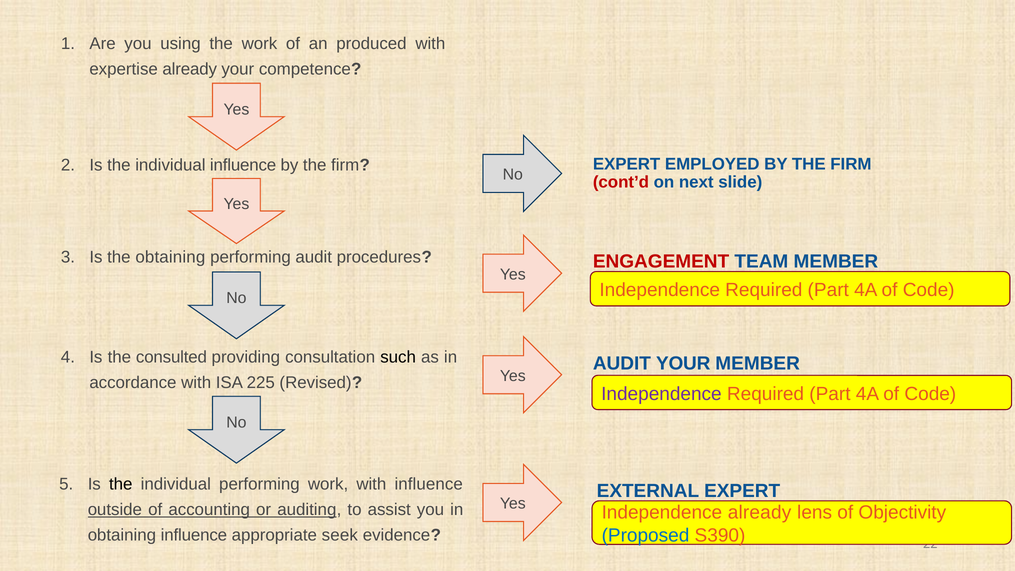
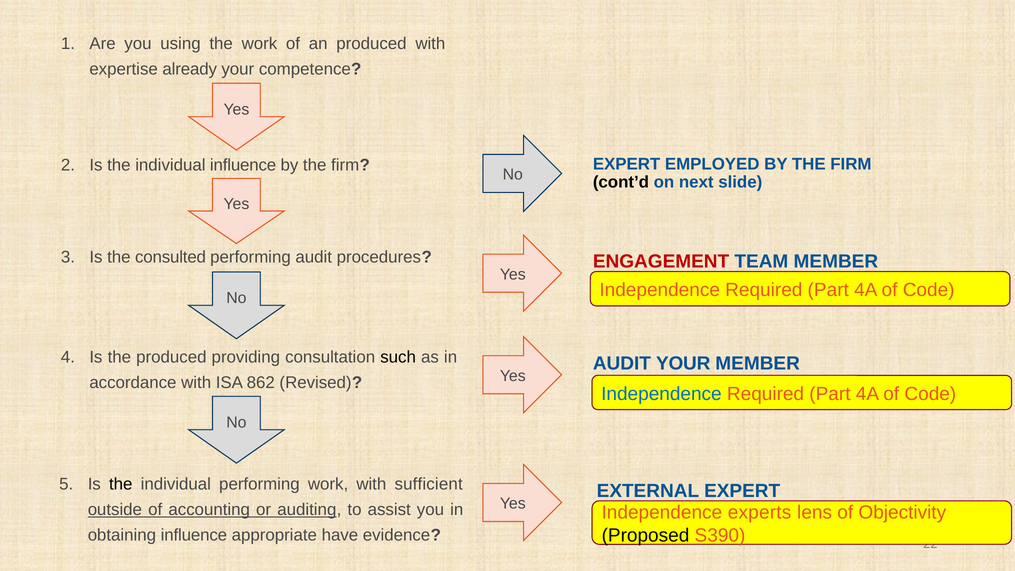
cont’d colour: red -> black
the obtaining: obtaining -> consulted
the consulted: consulted -> produced
225: 225 -> 862
Independence at (661, 394) colour: purple -> blue
with influence: influence -> sufficient
Independence already: already -> experts
Proposed colour: blue -> black
seek: seek -> have
